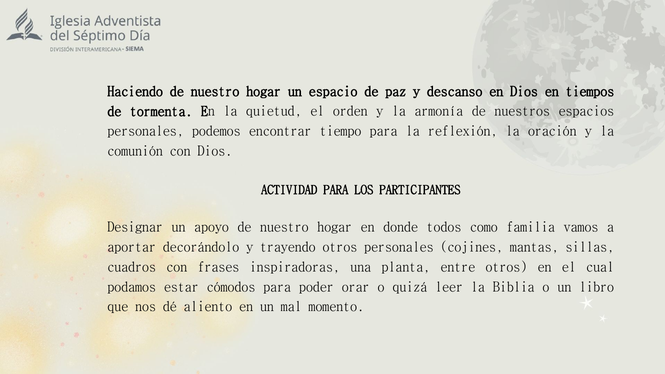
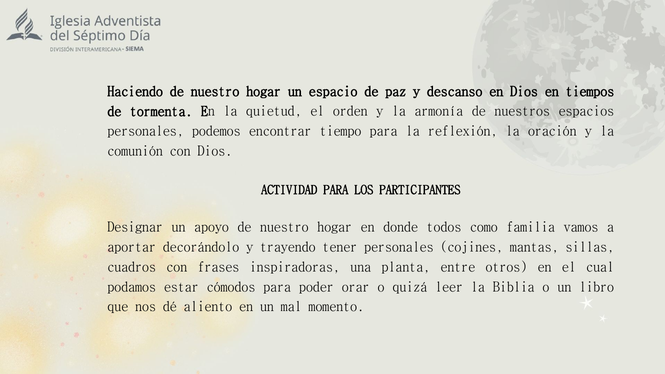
trayendo otros: otros -> tener
